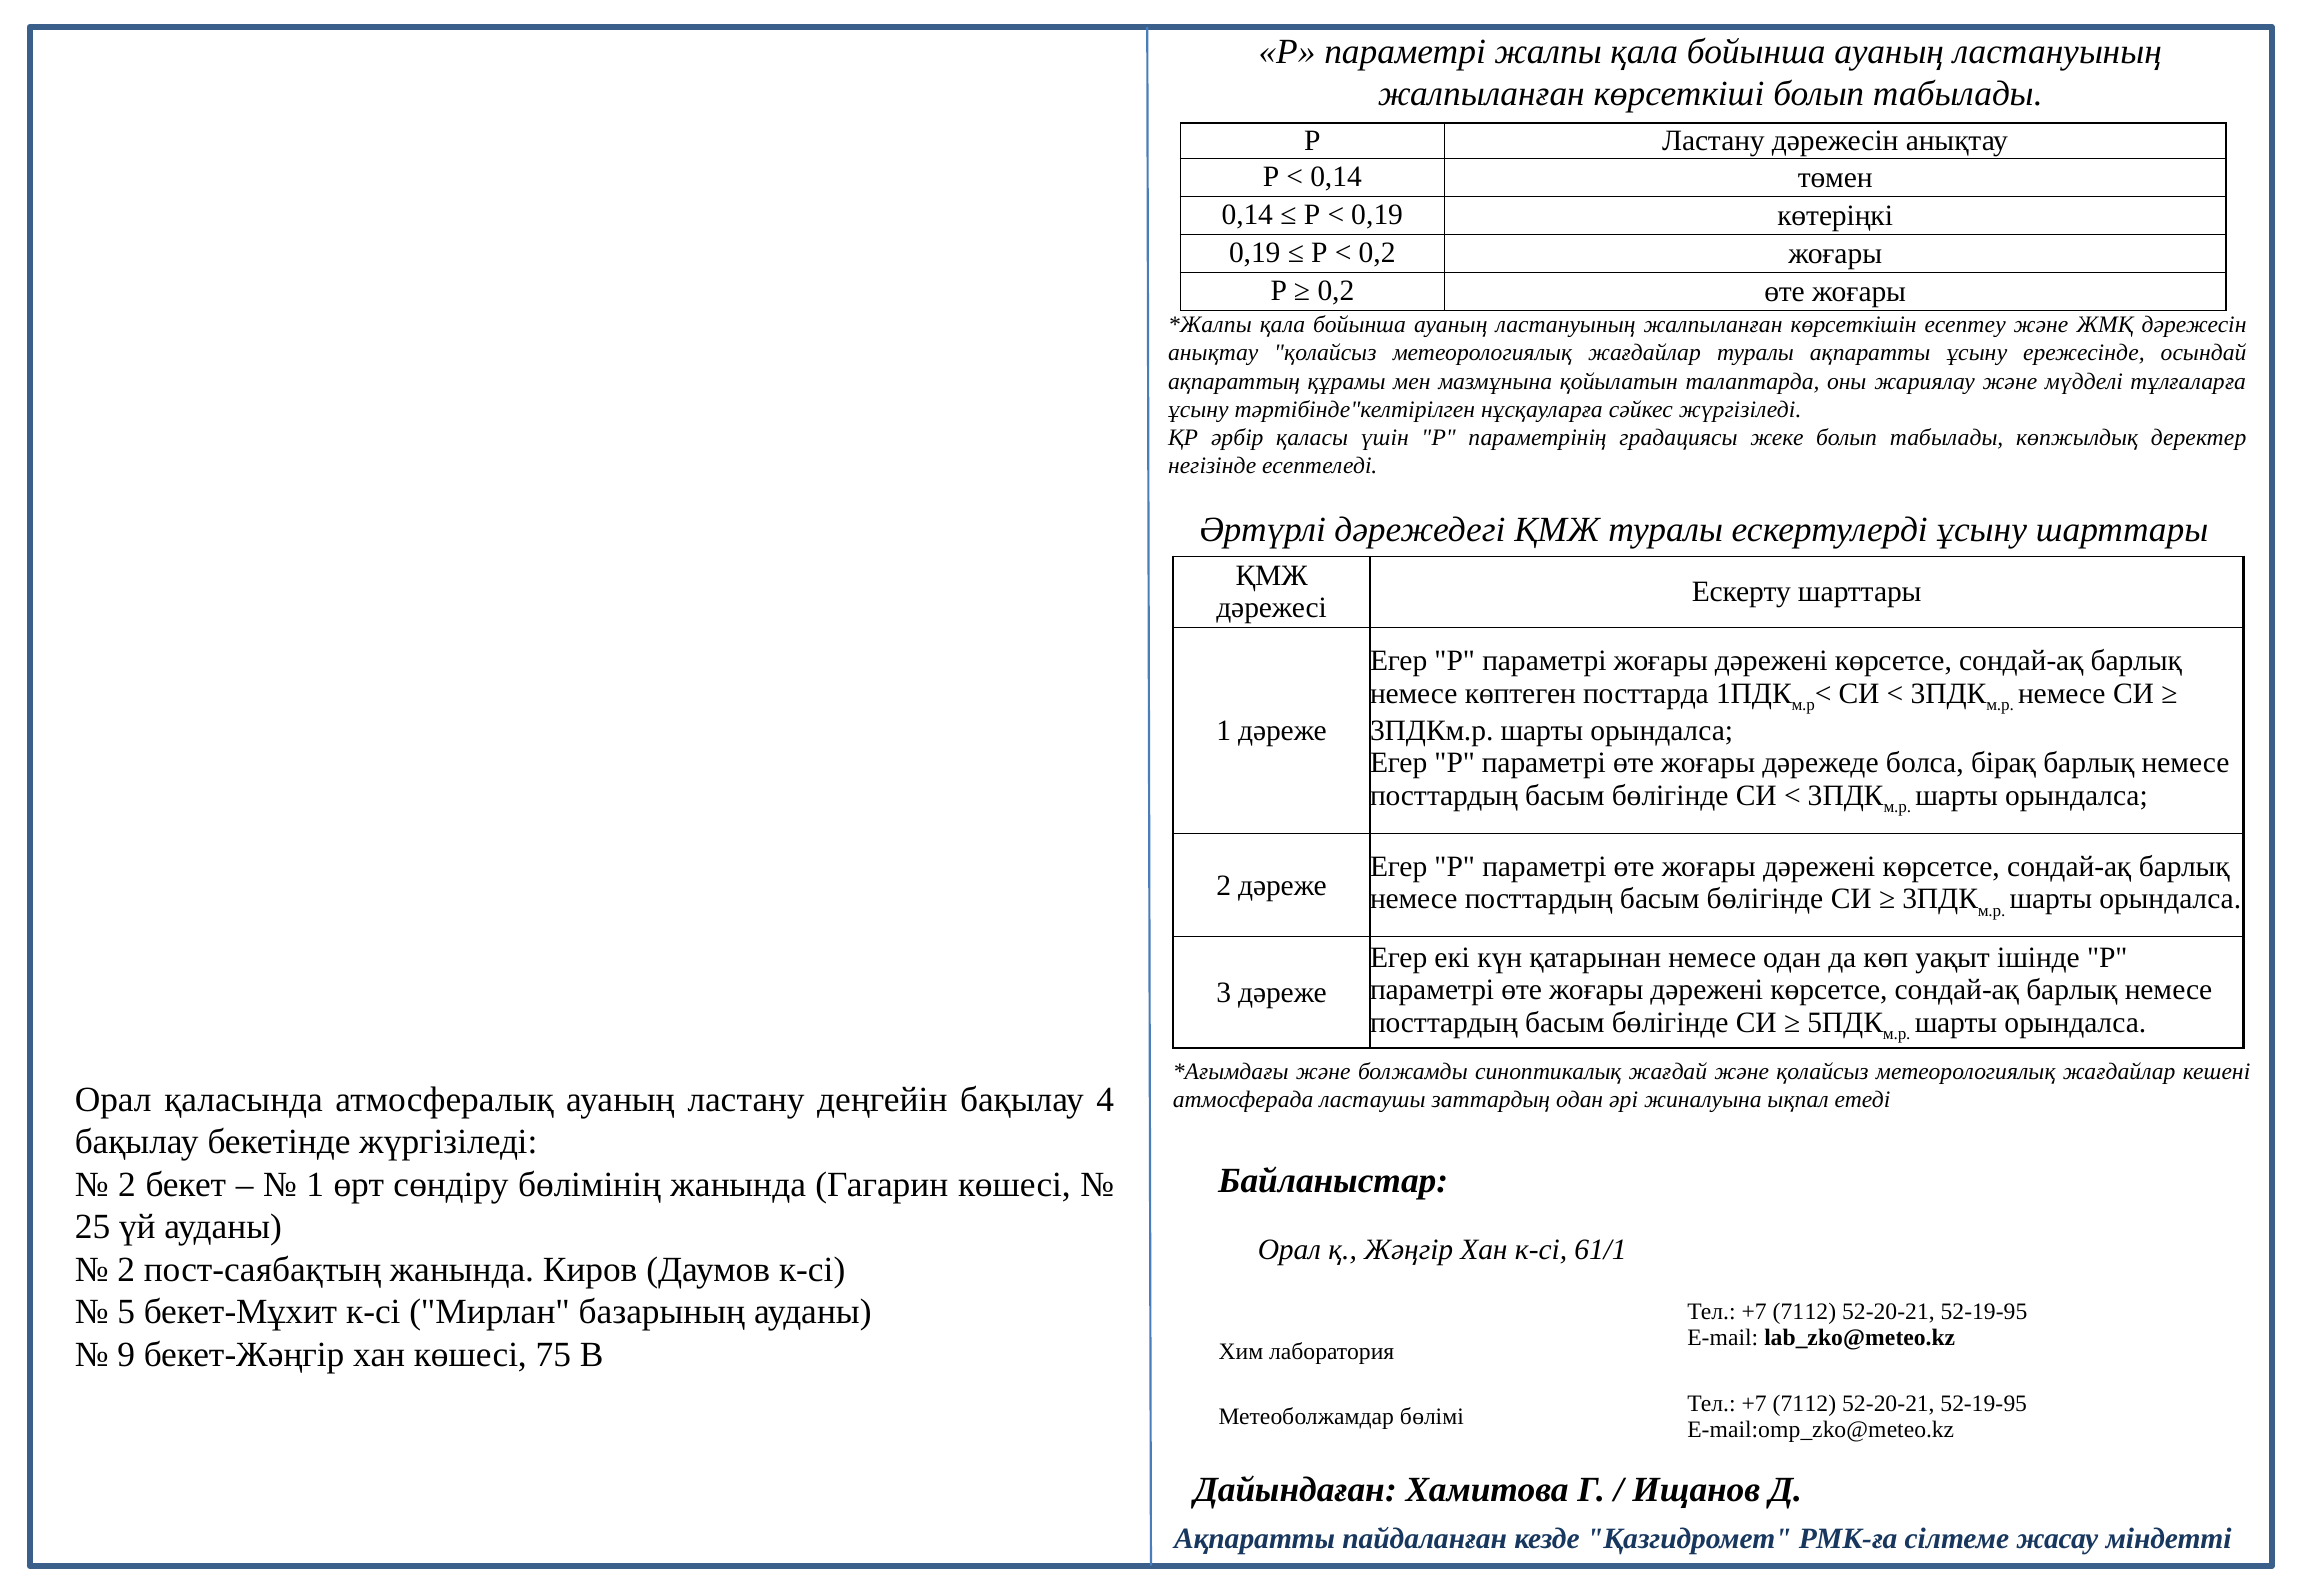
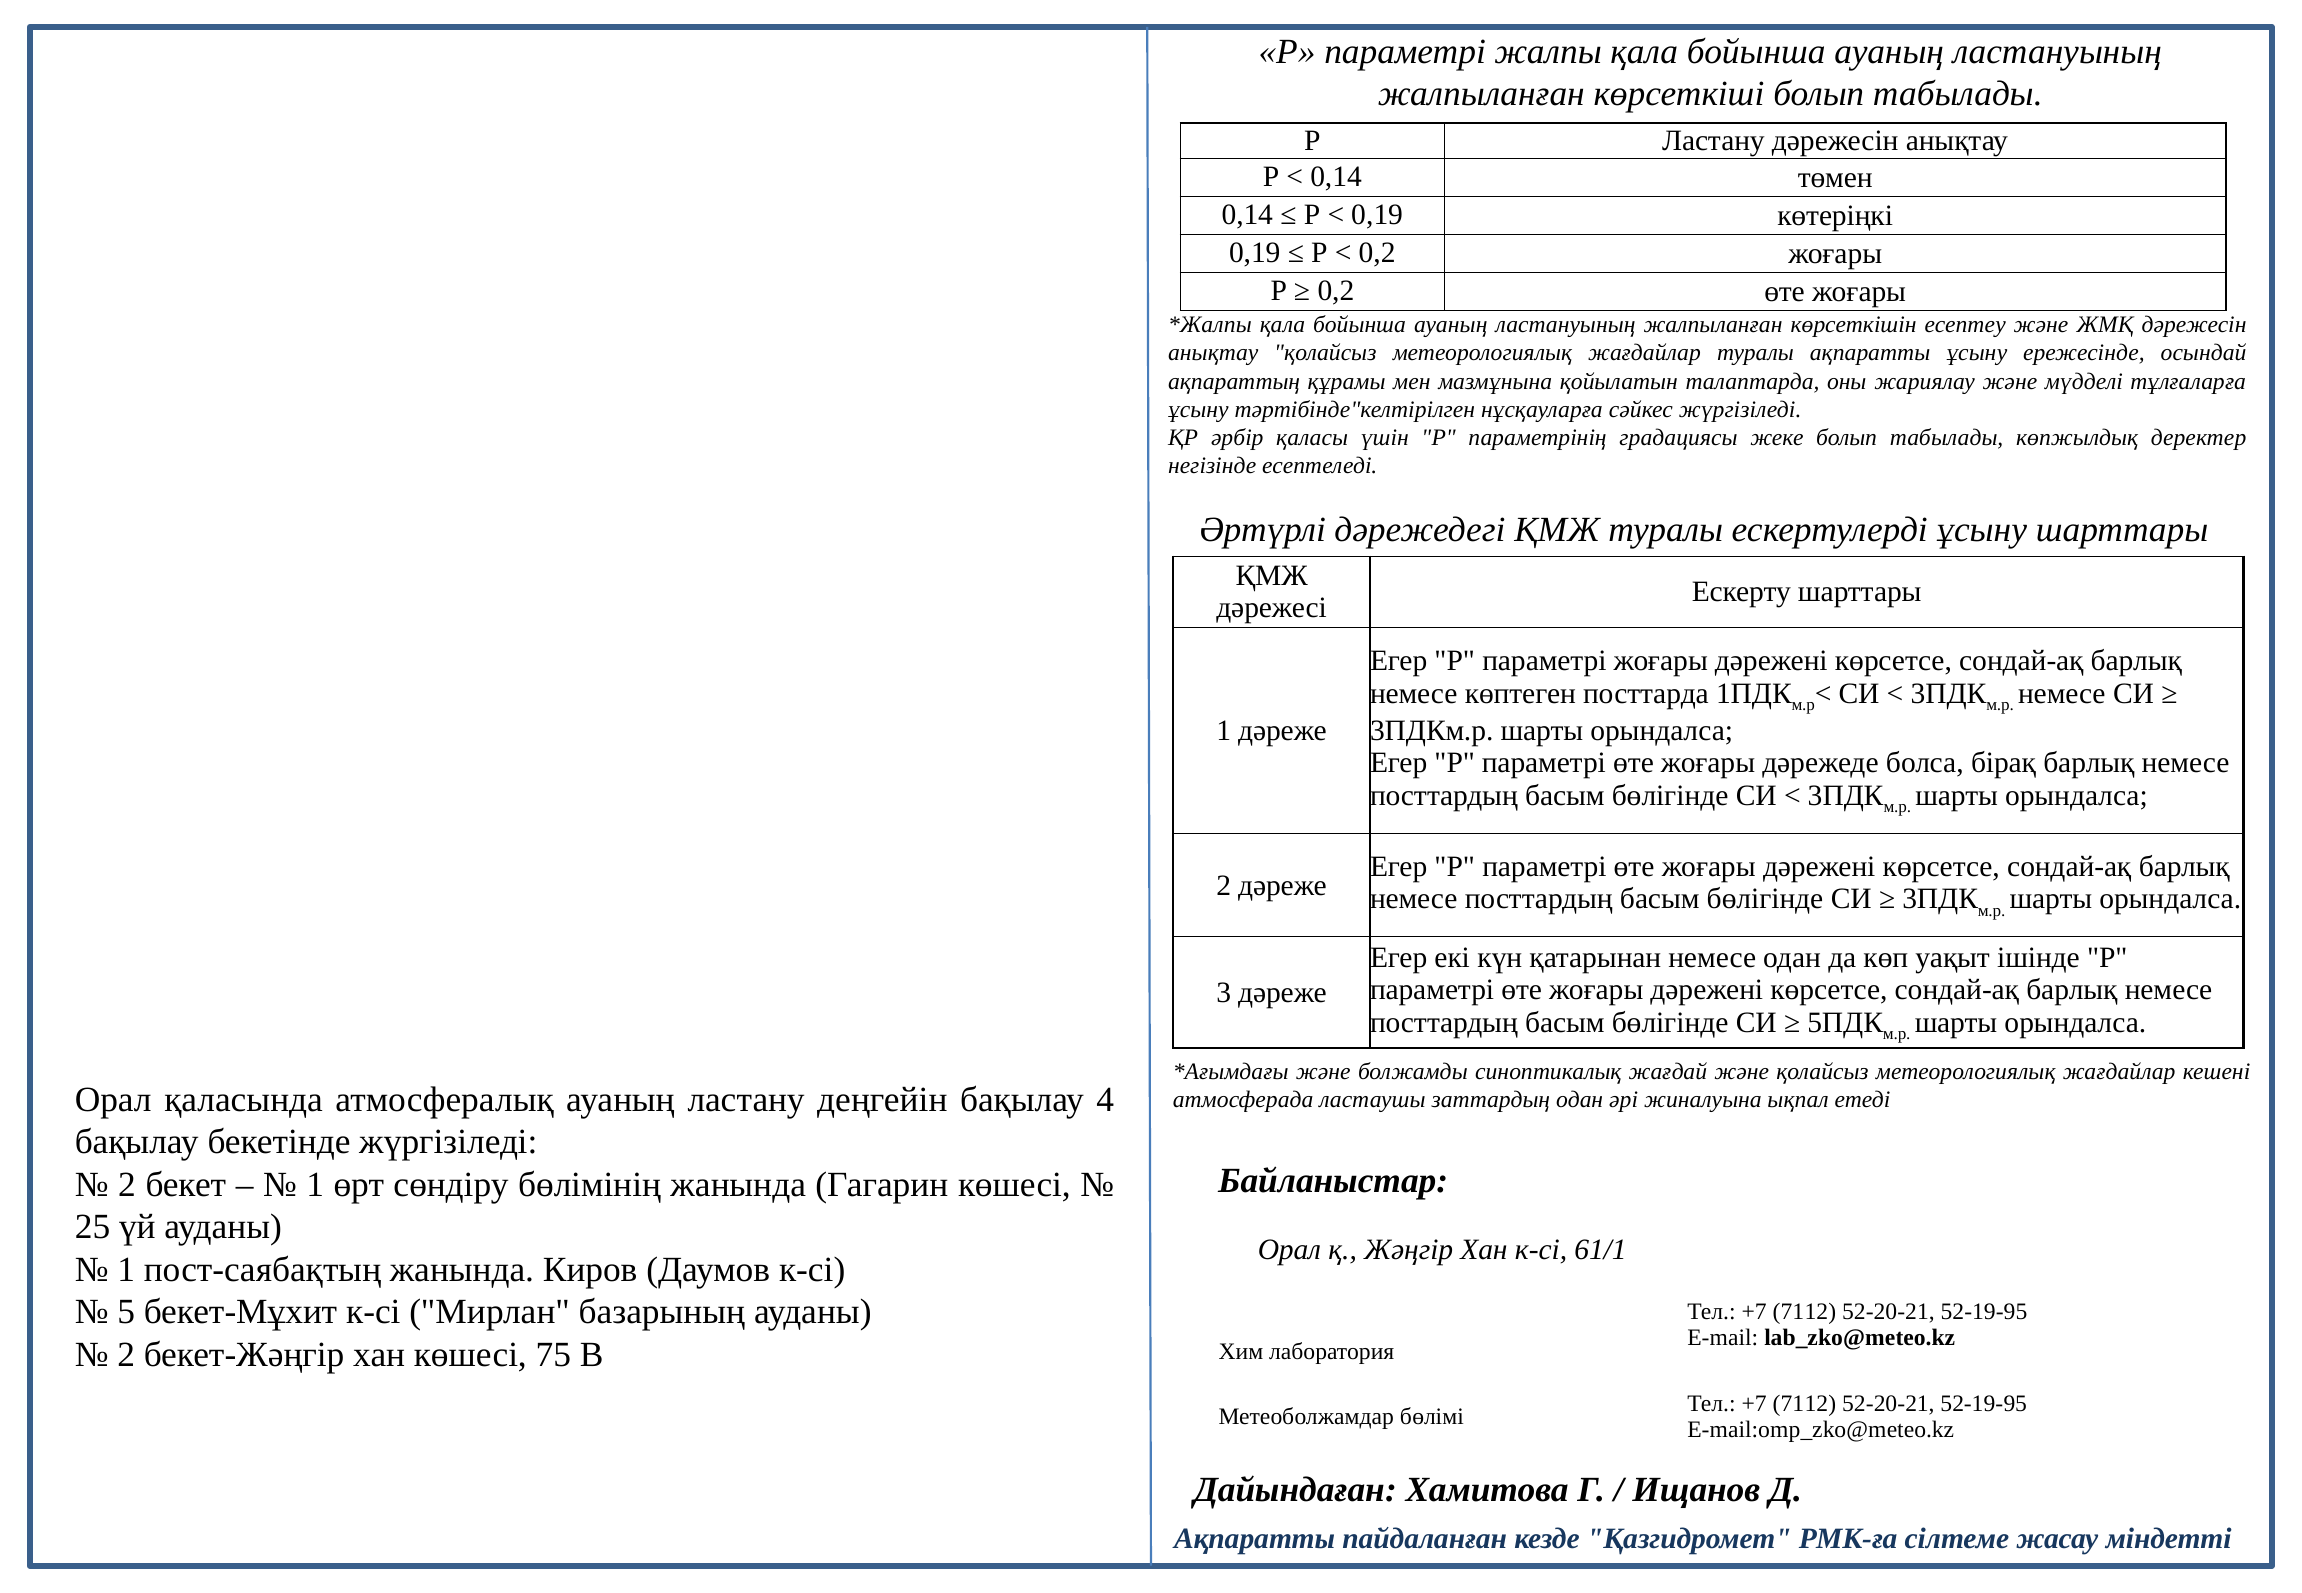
2 at (126, 1270): 2 -> 1
9 at (126, 1355): 9 -> 2
